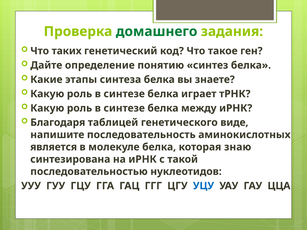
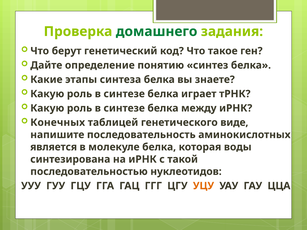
таких: таких -> берут
Благодаря: Благодаря -> Конечных
знаю: знаю -> воды
УЦУ colour: blue -> orange
